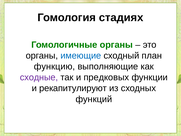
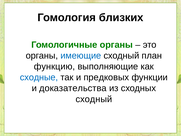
стадиях: стадиях -> близких
сходные colour: purple -> blue
рекапитулируют: рекапитулируют -> доказательства
функций at (94, 99): функций -> сходный
